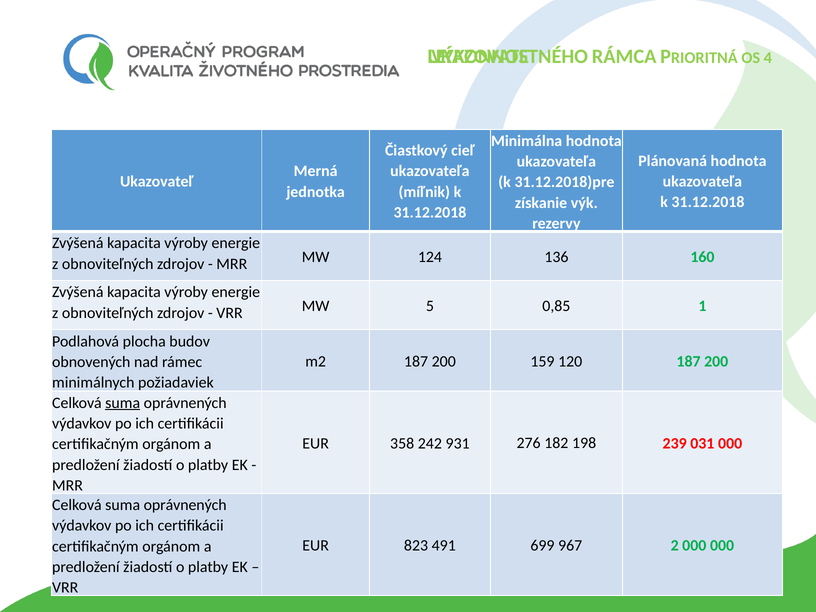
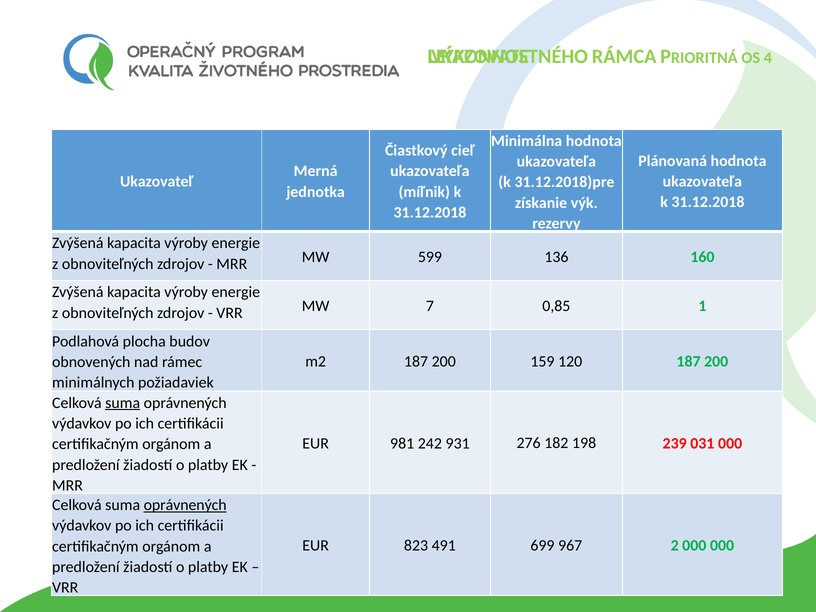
124: 124 -> 599
5: 5 -> 7
358: 358 -> 981
oprávnených at (185, 505) underline: none -> present
